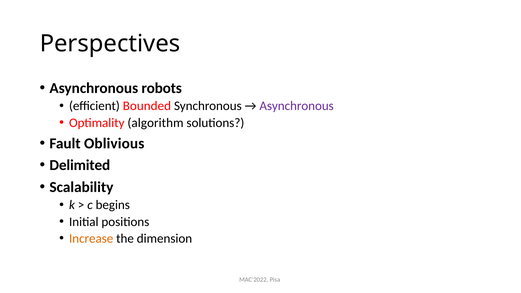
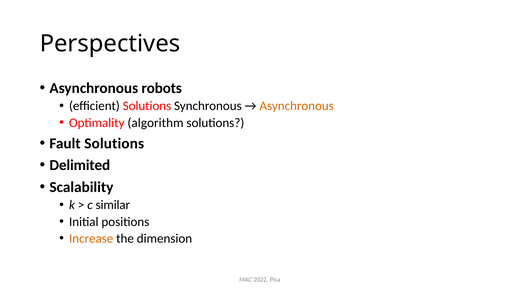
efficient Bounded: Bounded -> Solutions
Asynchronous at (297, 106) colour: purple -> orange
Fault Oblivious: Oblivious -> Solutions
begins: begins -> similar
